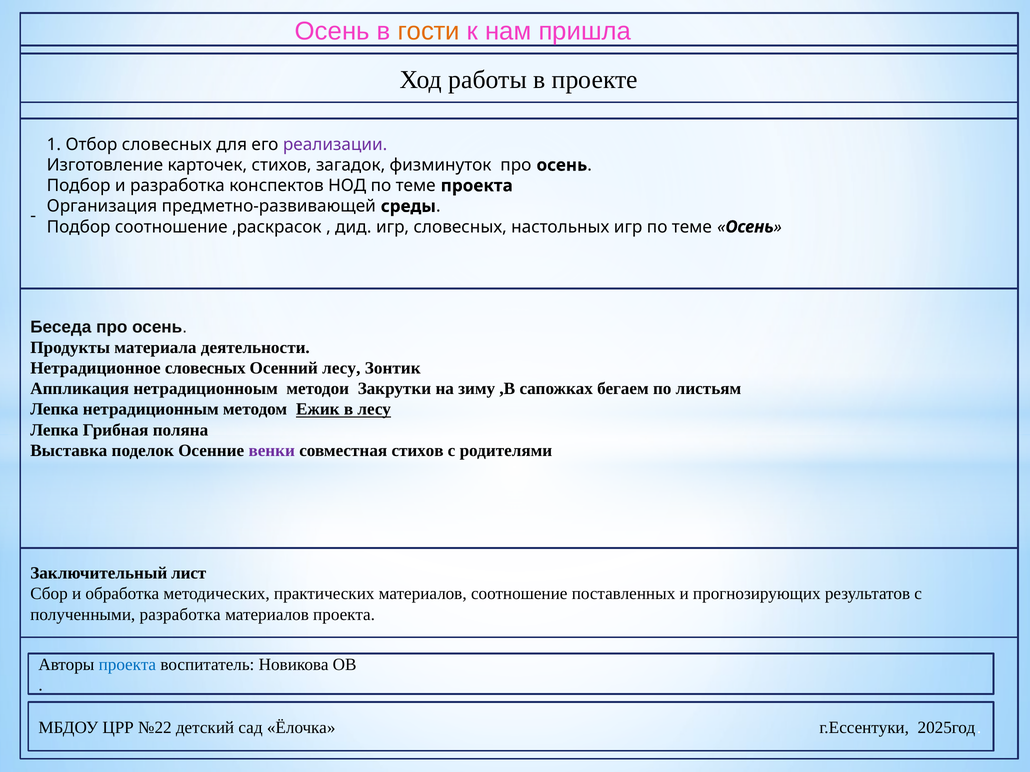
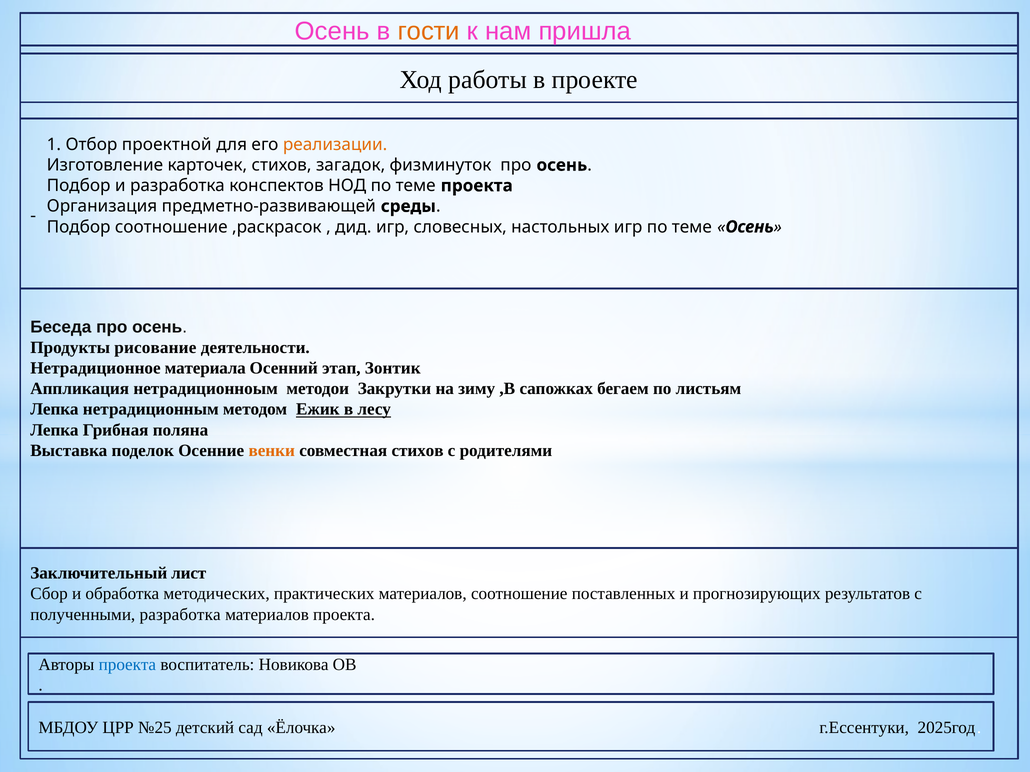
Отбор словесных: словесных -> проектной
реализации colour: purple -> orange
материала: материала -> рисование
Нетрадиционное словесных: словесных -> материала
Осенний лесу: лесу -> этап
венки colour: purple -> orange
№22: №22 -> №25
